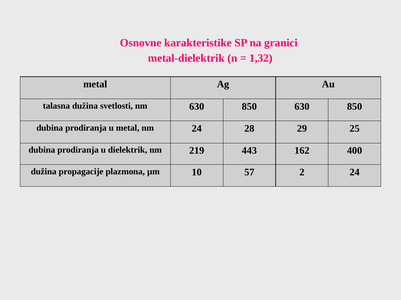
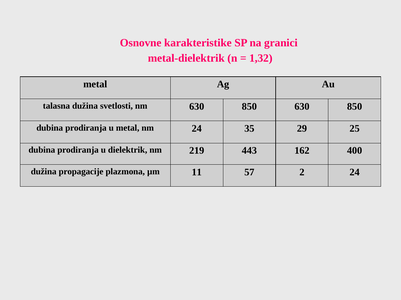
28: 28 -> 35
10: 10 -> 11
